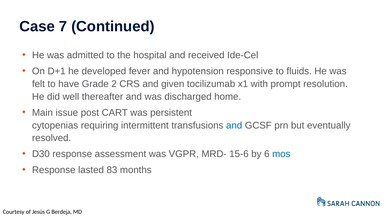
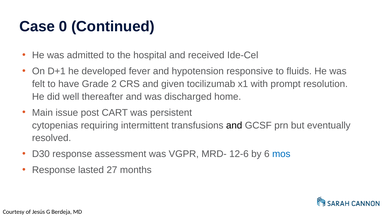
7: 7 -> 0
and at (234, 125) colour: blue -> black
15-6: 15-6 -> 12-6
83: 83 -> 27
